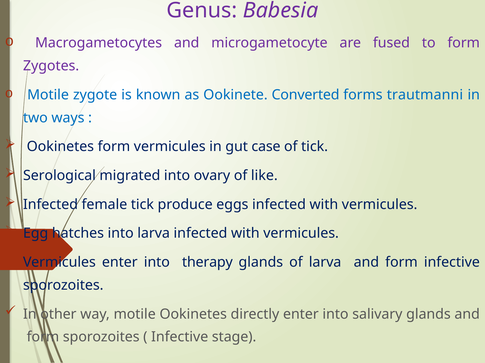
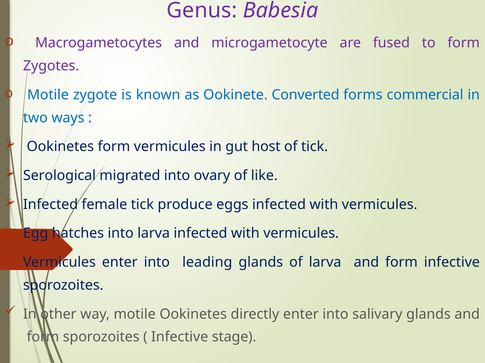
trautmanni: trautmanni -> commercial
case: case -> host
therapy: therapy -> leading
